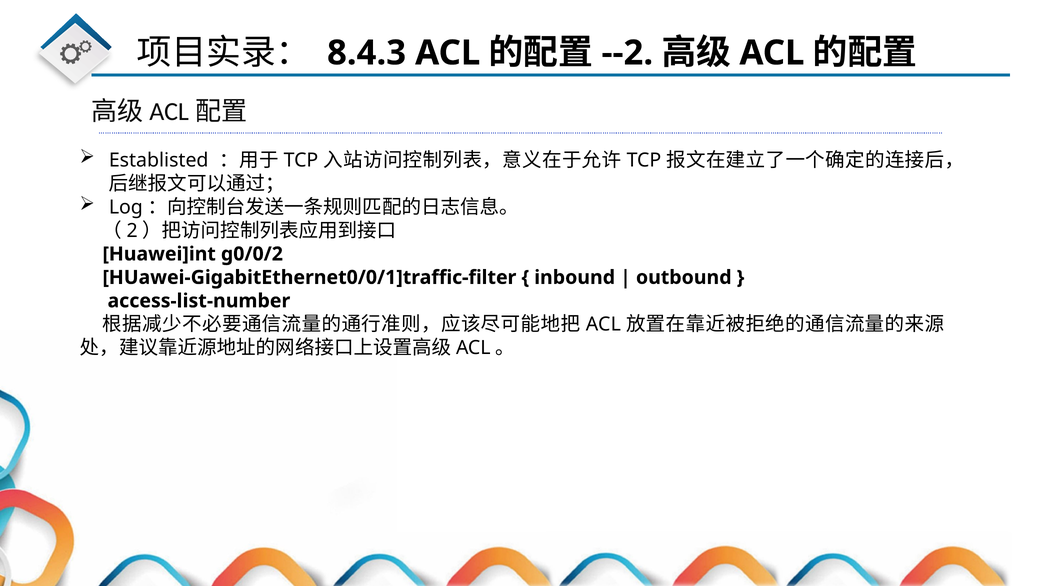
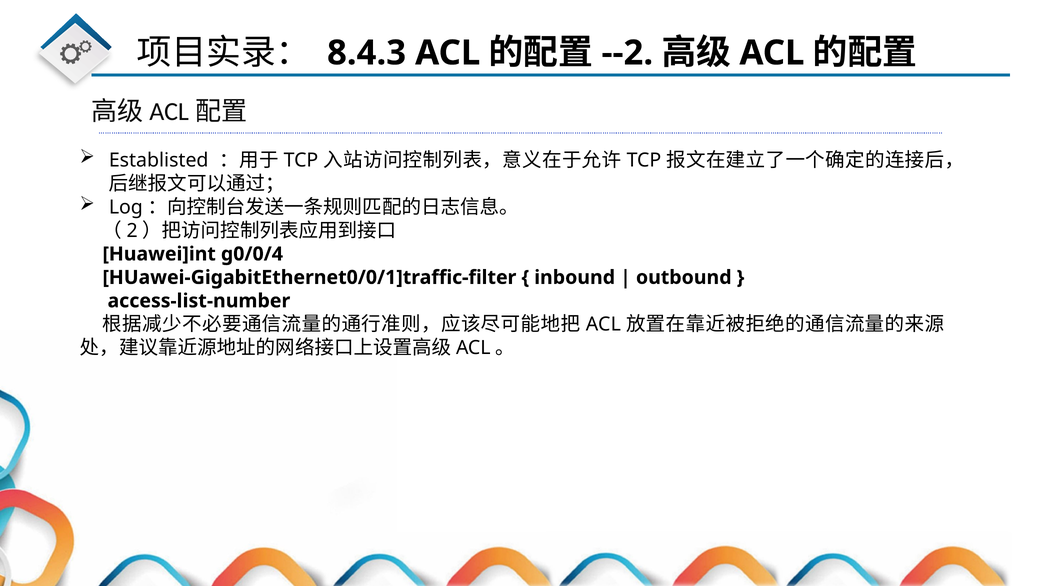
g0/0/2: g0/0/2 -> g0/0/4
